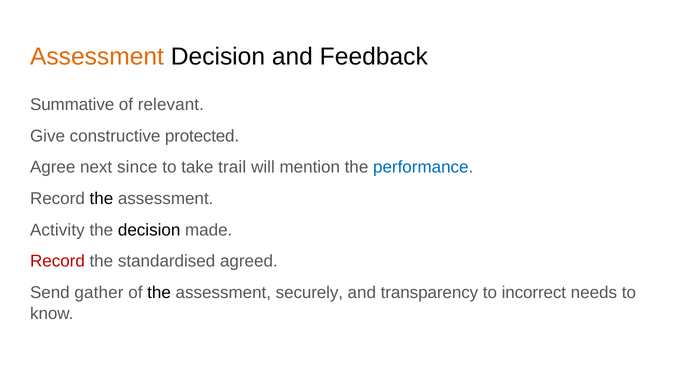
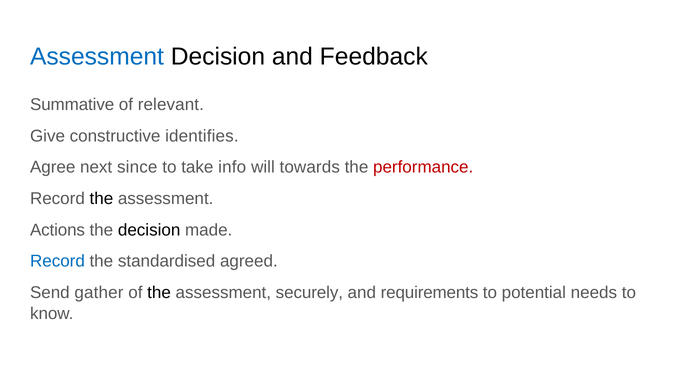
Assessment at (97, 56) colour: orange -> blue
protected: protected -> identifies
trail: trail -> info
mention: mention -> towards
performance colour: blue -> red
Activity: Activity -> Actions
Record at (57, 261) colour: red -> blue
transparency: transparency -> requirements
incorrect: incorrect -> potential
